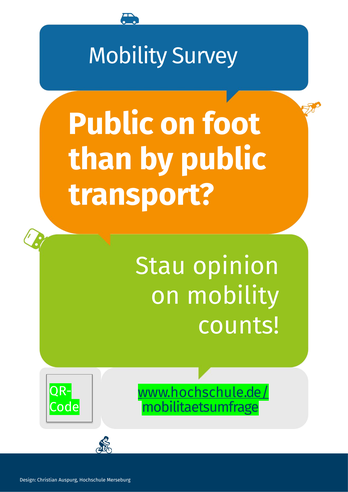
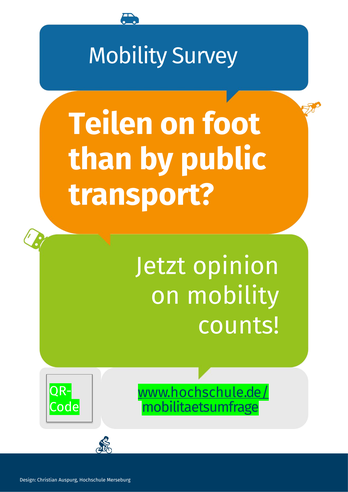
Public at (111, 124): Public -> Teilen
Stau: Stau -> Jetzt
